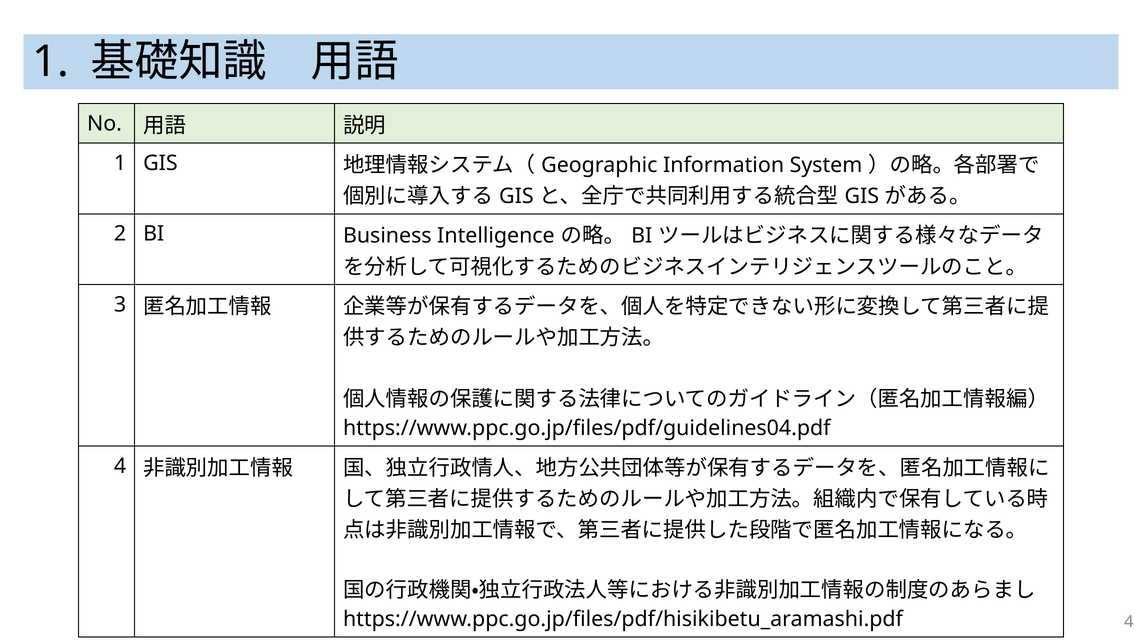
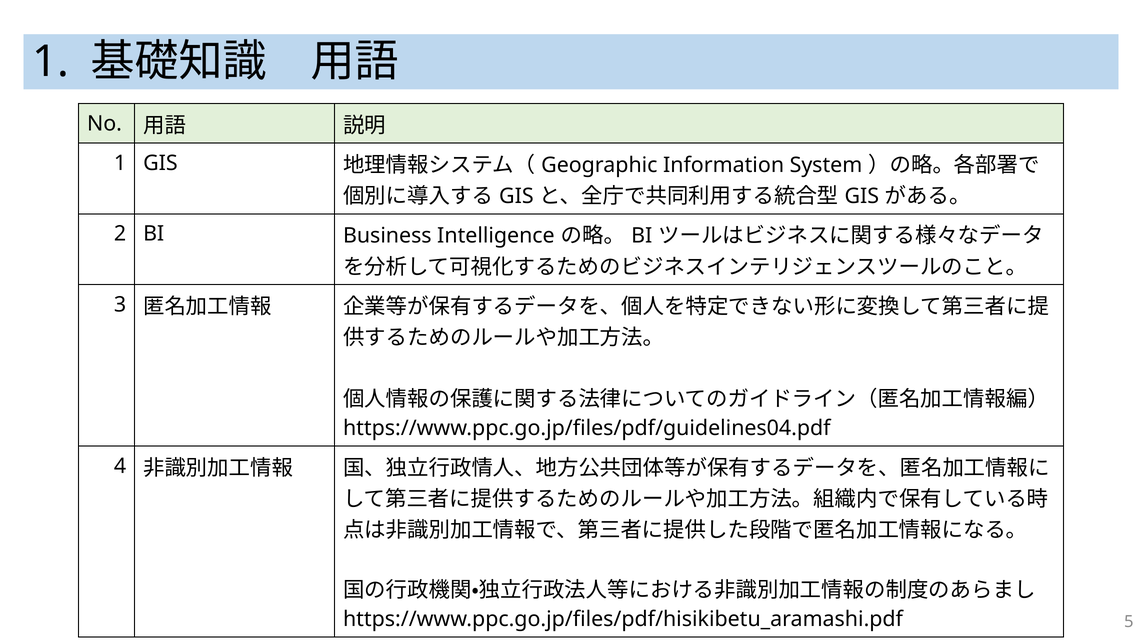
4 at (1129, 622): 4 -> 5
